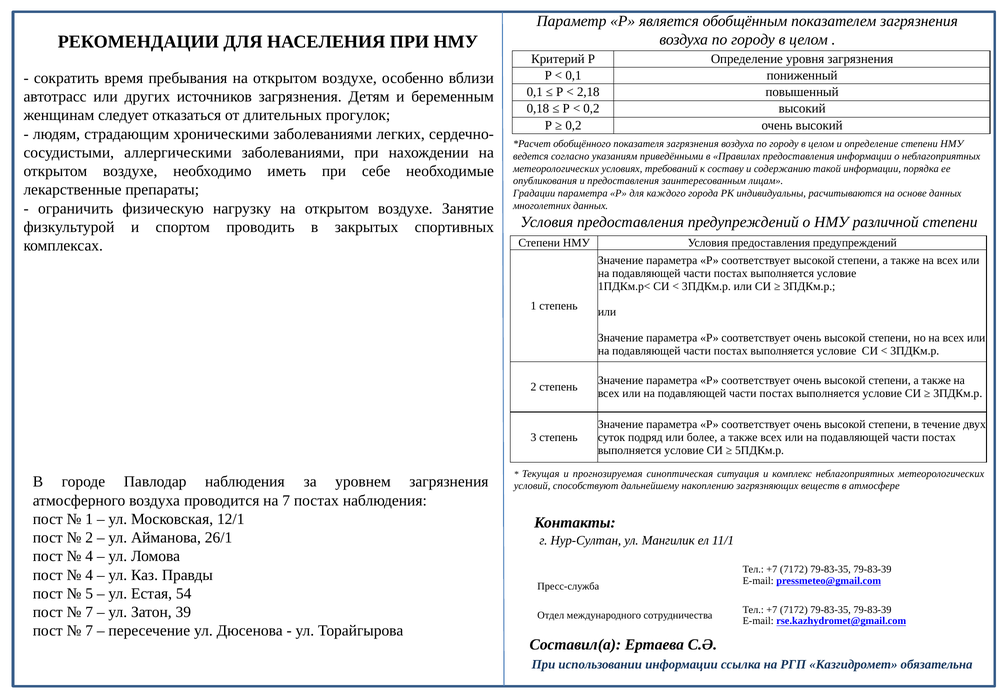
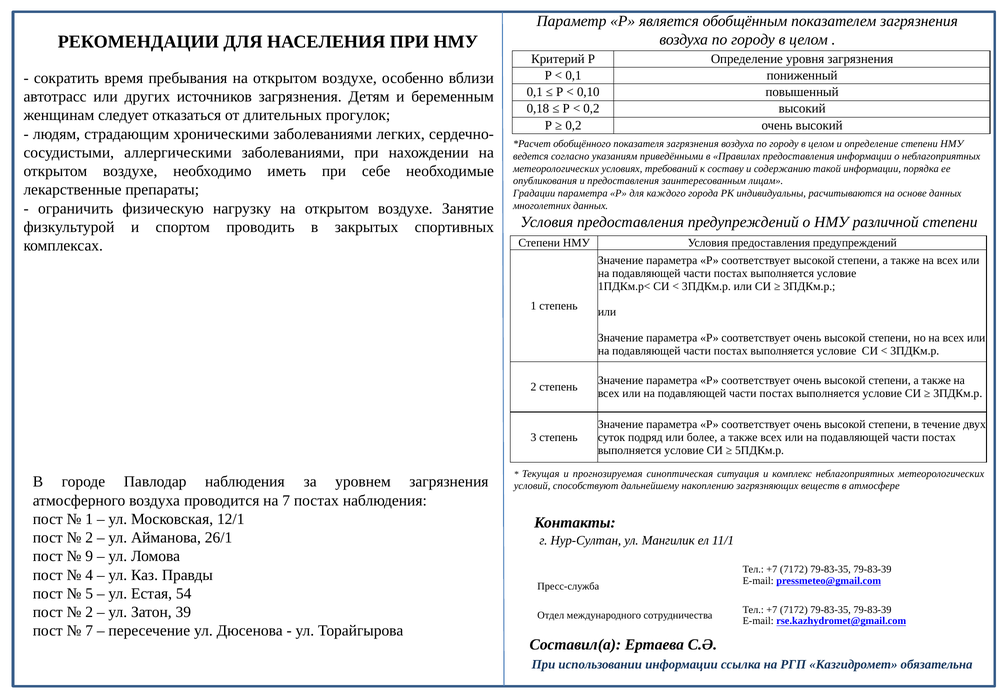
2,18: 2,18 -> 0,10
4 at (89, 556): 4 -> 9
7 at (89, 612): 7 -> 2
